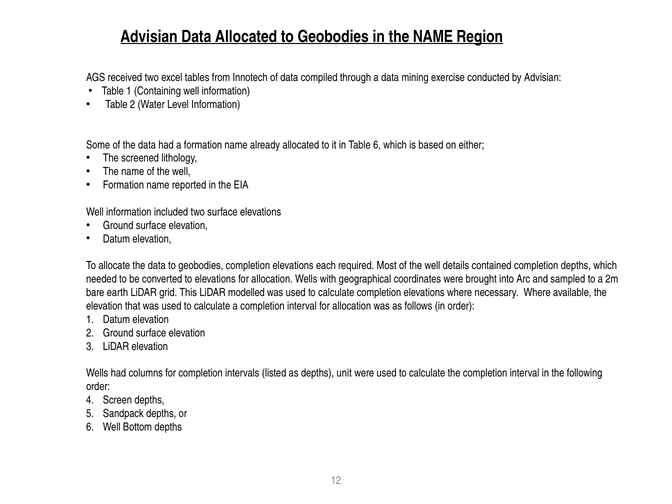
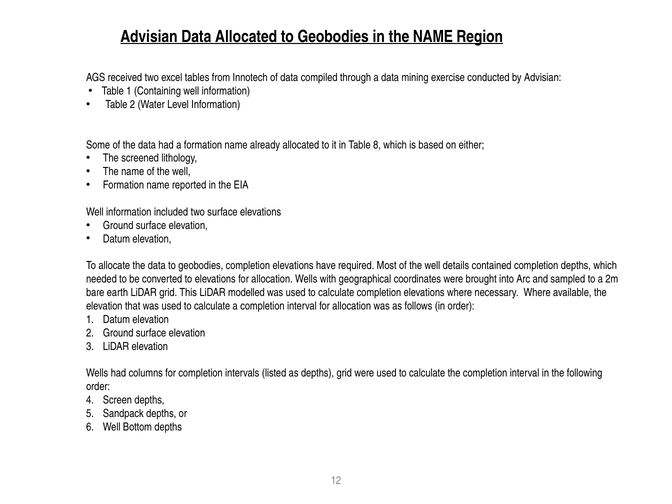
Table 6: 6 -> 8
each: each -> have
depths unit: unit -> grid
